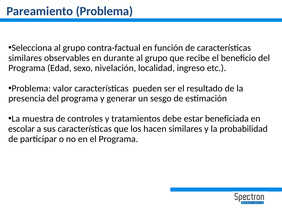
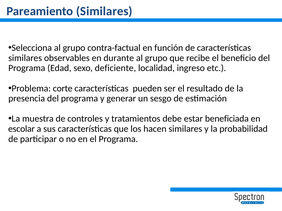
Pareamiento Problema: Problema -> Similares
nivelación: nivelación -> deficiente
valor: valor -> corte
